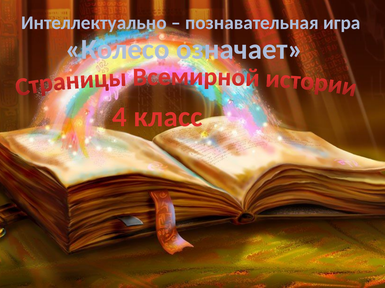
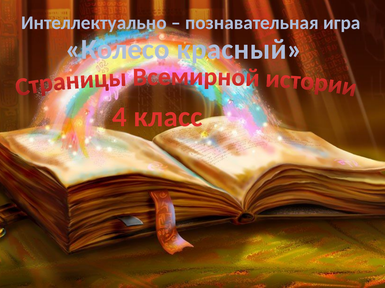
означает: означает -> красный
